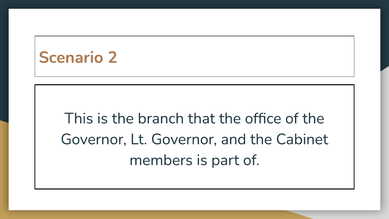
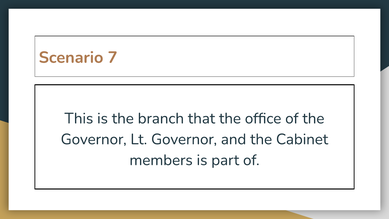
2: 2 -> 7
